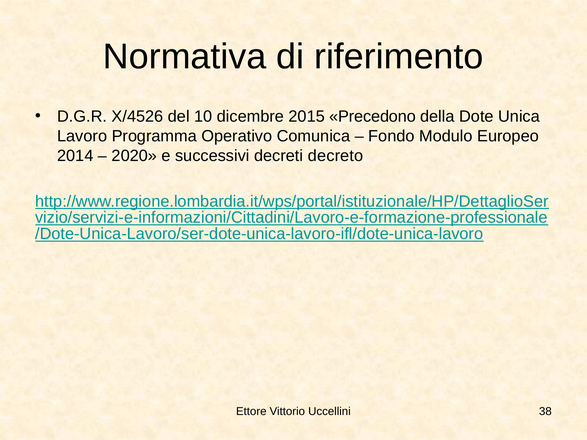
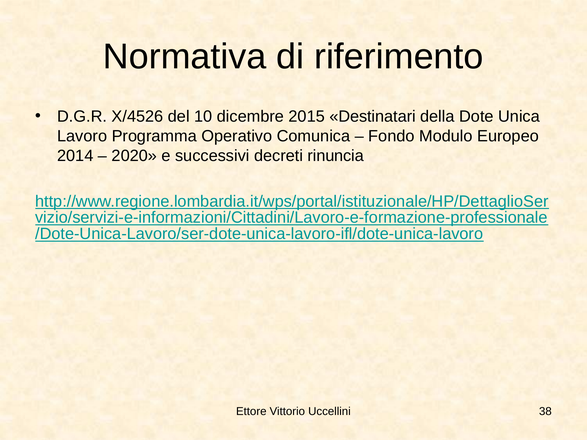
Precedono: Precedono -> Destinatari
decreto: decreto -> rinuncia
